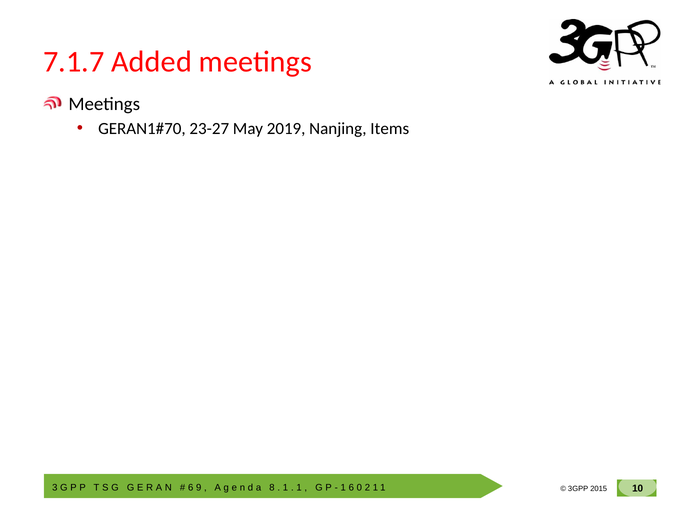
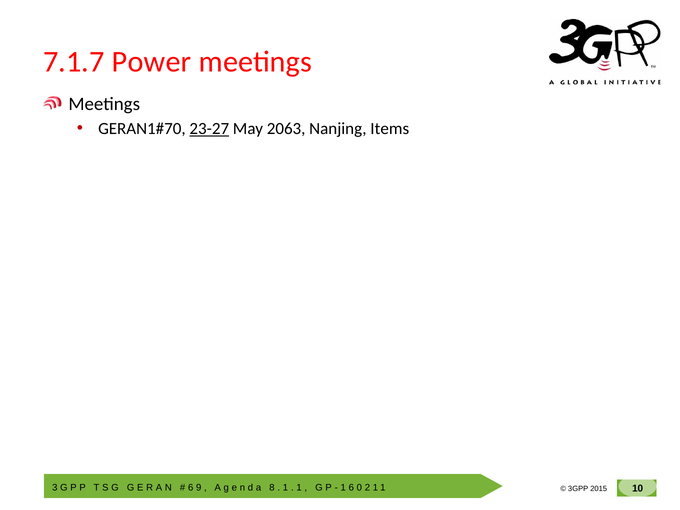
Added: Added -> Power
23-27 underline: none -> present
2019: 2019 -> 2063
